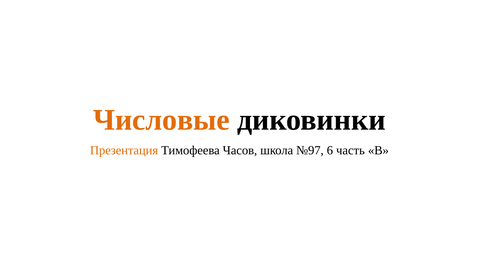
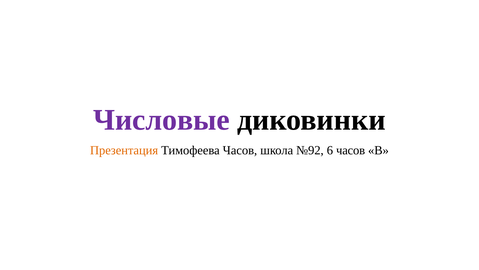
Числовые colour: orange -> purple
№97: №97 -> №92
6 часть: часть -> часов
